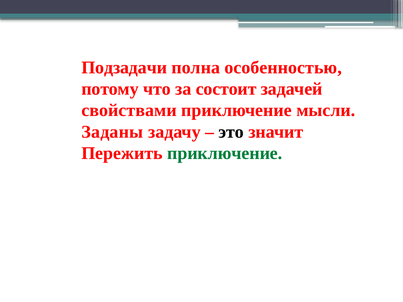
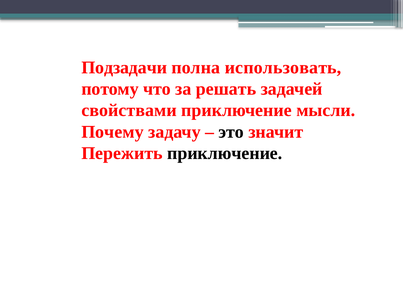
особенностью: особенностью -> использовать
состоит: состоит -> решать
Заданы: Заданы -> Почему
приключение at (225, 153) colour: green -> black
